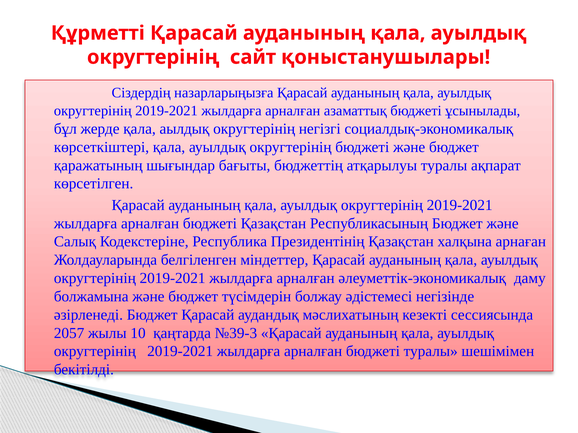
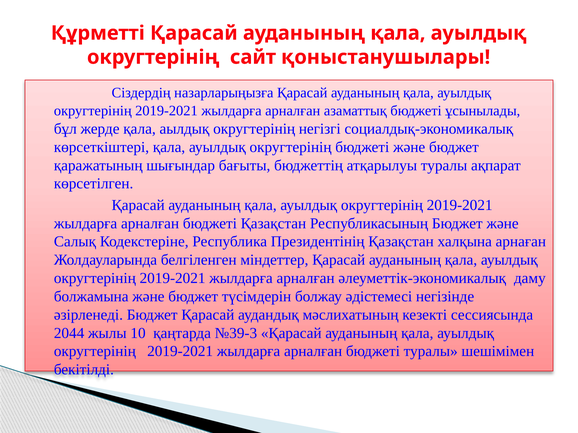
2057: 2057 -> 2044
